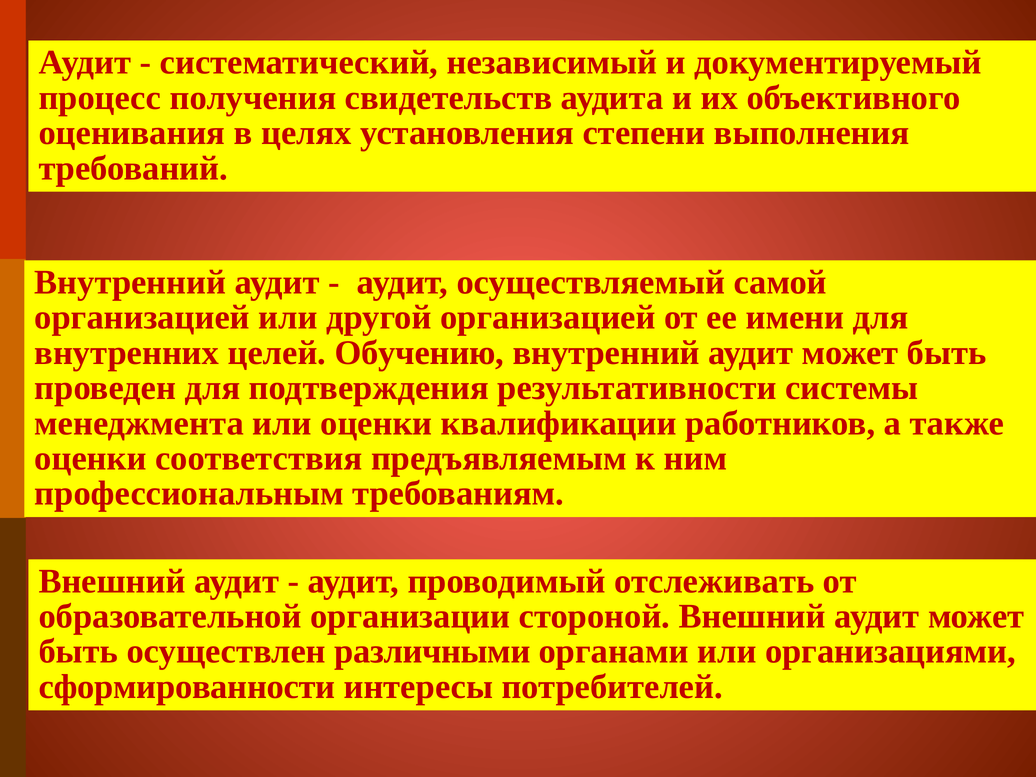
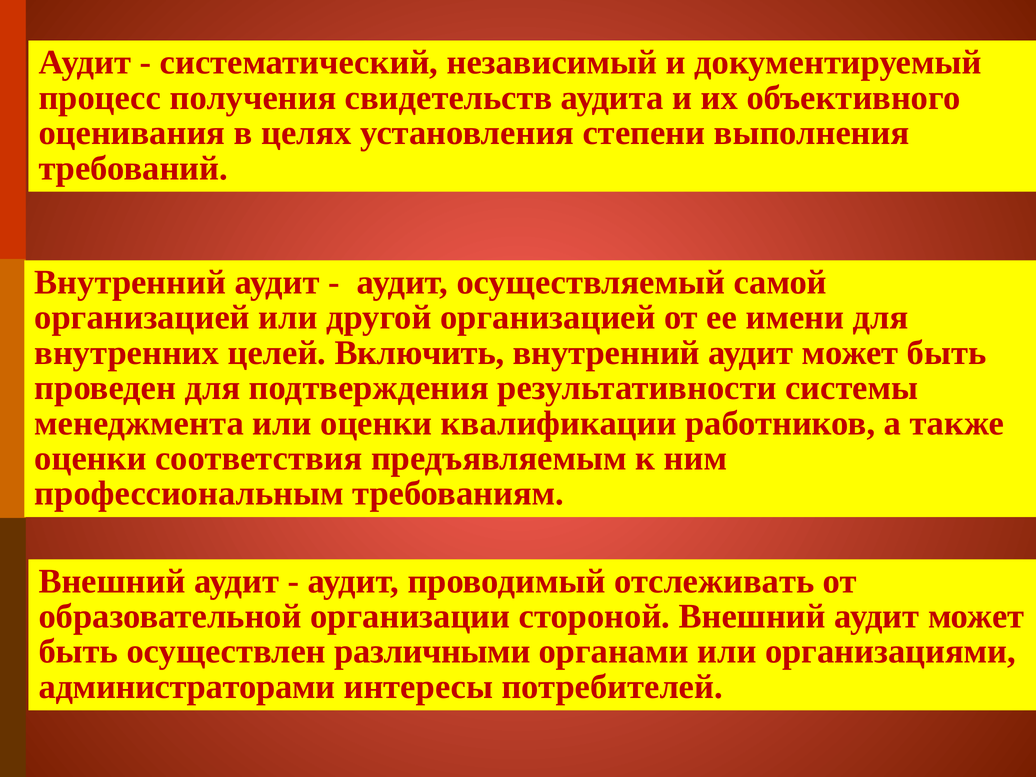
Обучению: Обучению -> Включить
сформированности: сформированности -> администраторами
